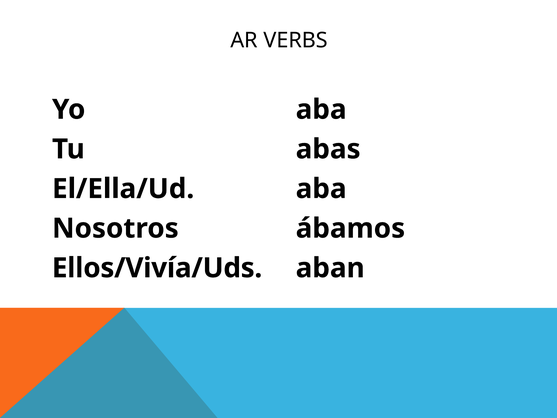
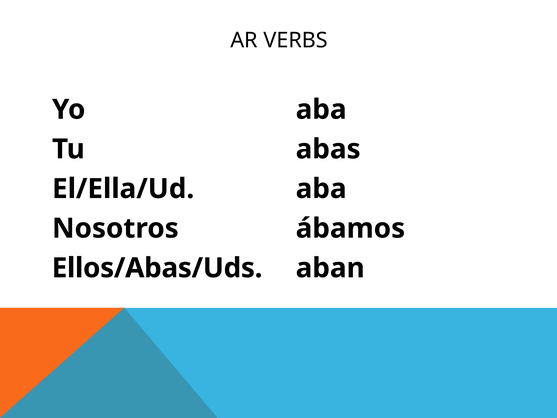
Ellos/Vivía/Uds: Ellos/Vivía/Uds -> Ellos/Abas/Uds
